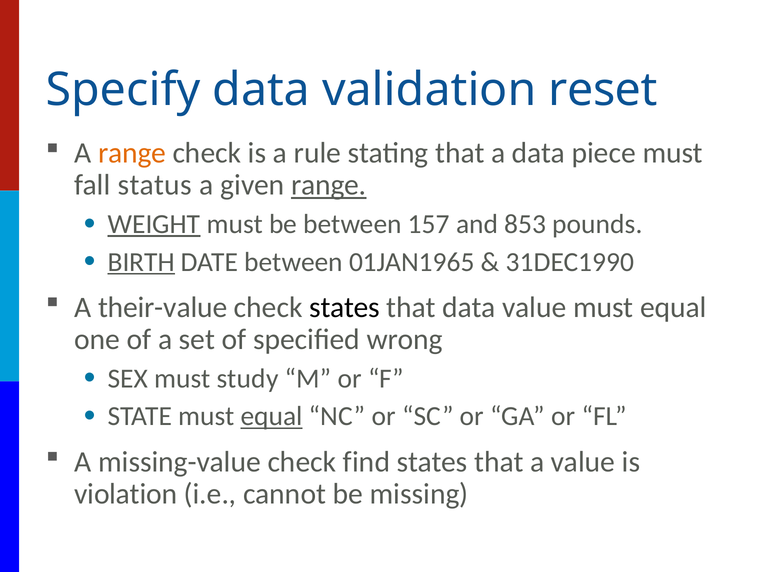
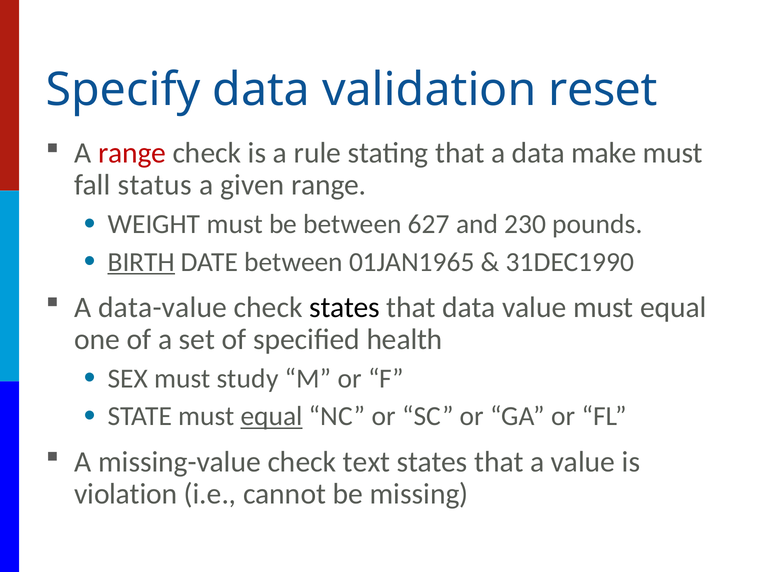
range at (132, 153) colour: orange -> red
piece: piece -> make
range at (329, 185) underline: present -> none
WEIGHT underline: present -> none
157: 157 -> 627
853: 853 -> 230
their-value: their-value -> data-value
wrong: wrong -> health
find: find -> text
